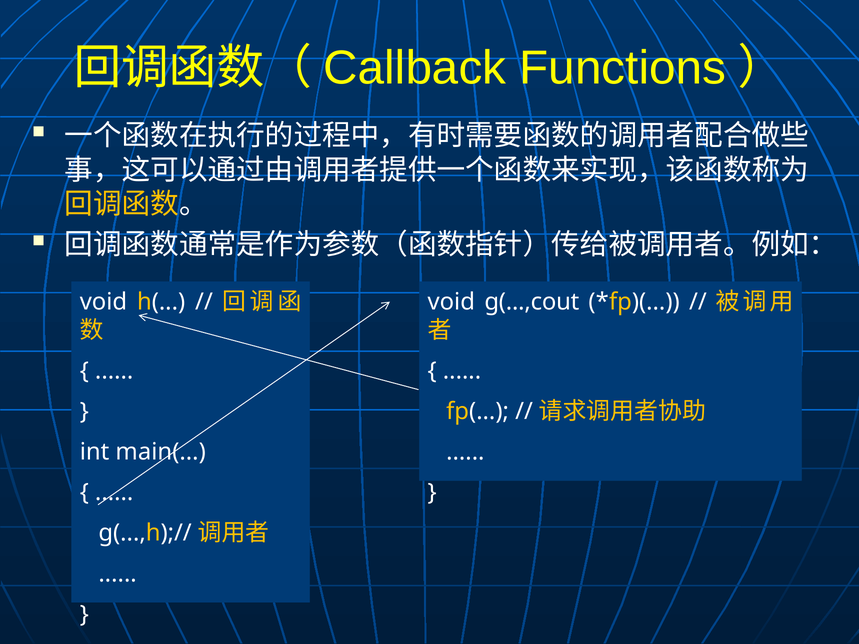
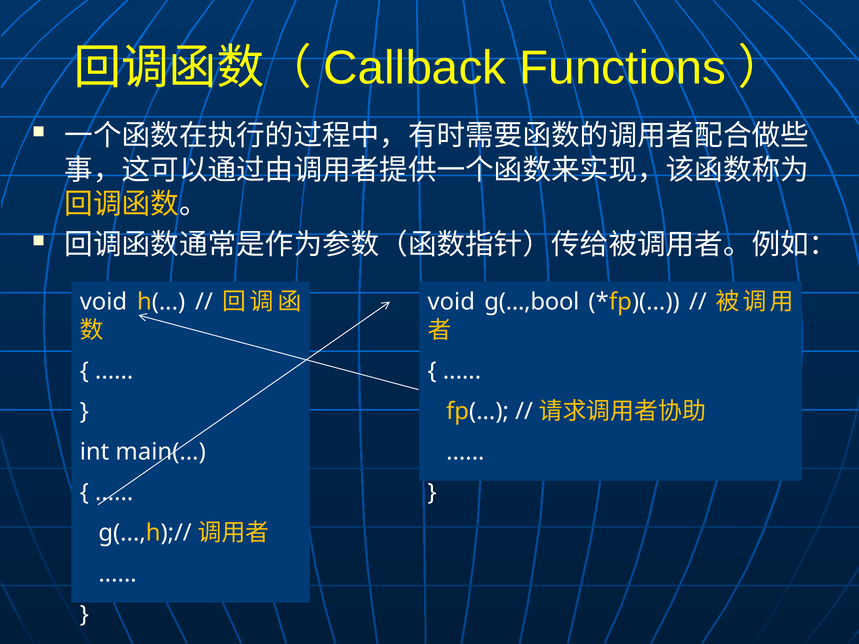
g(...,cout: g(...,cout -> g(...,bool
